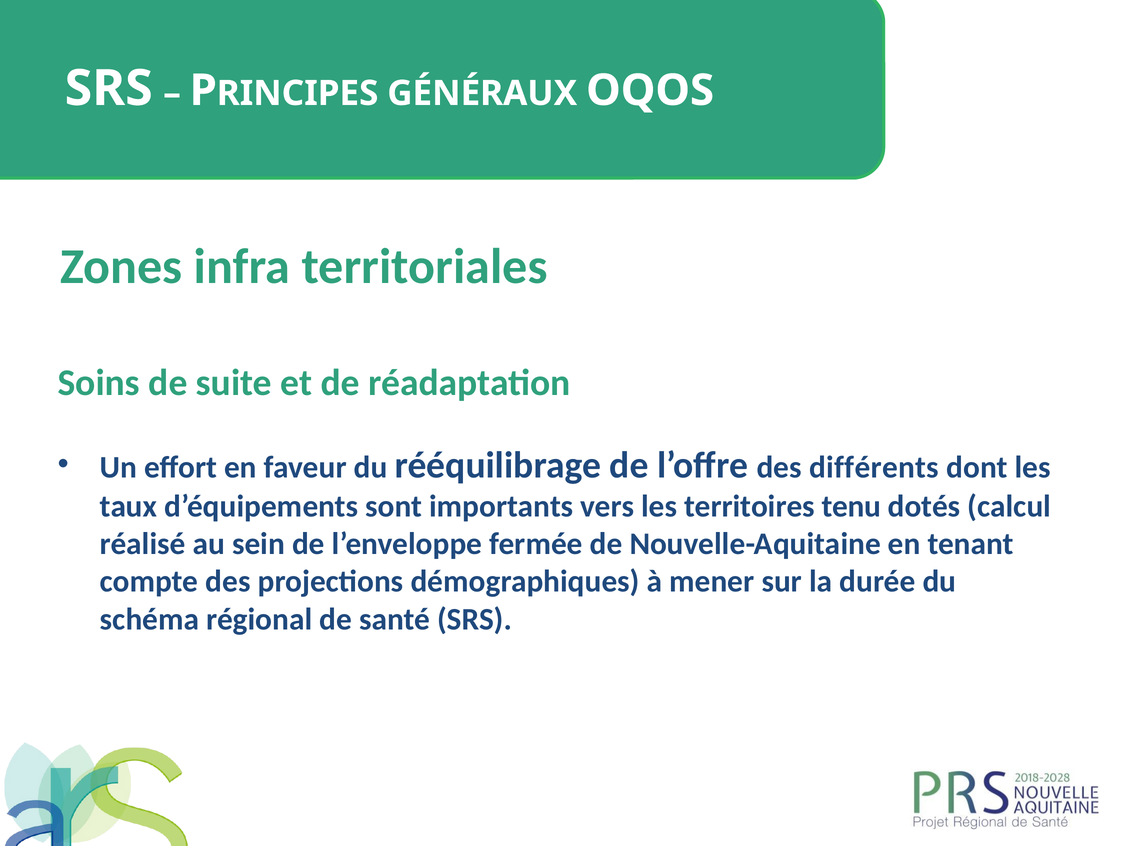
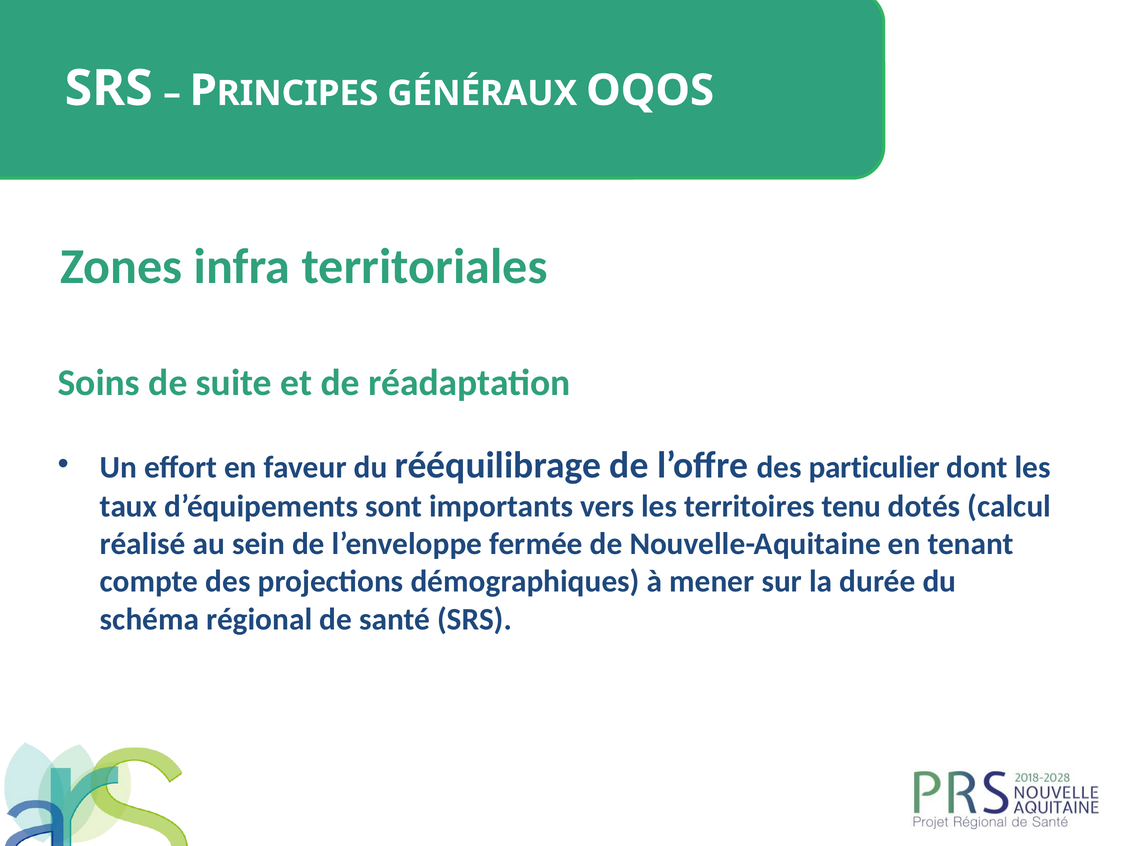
différents: différents -> particulier
